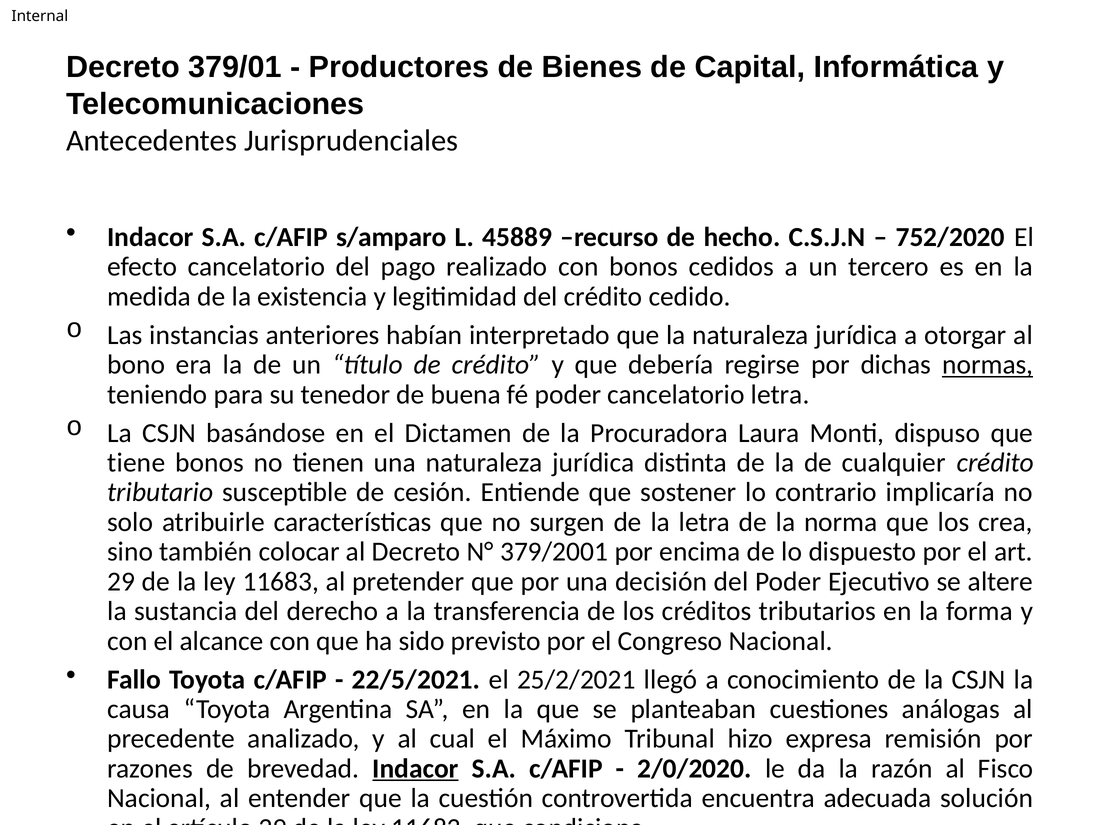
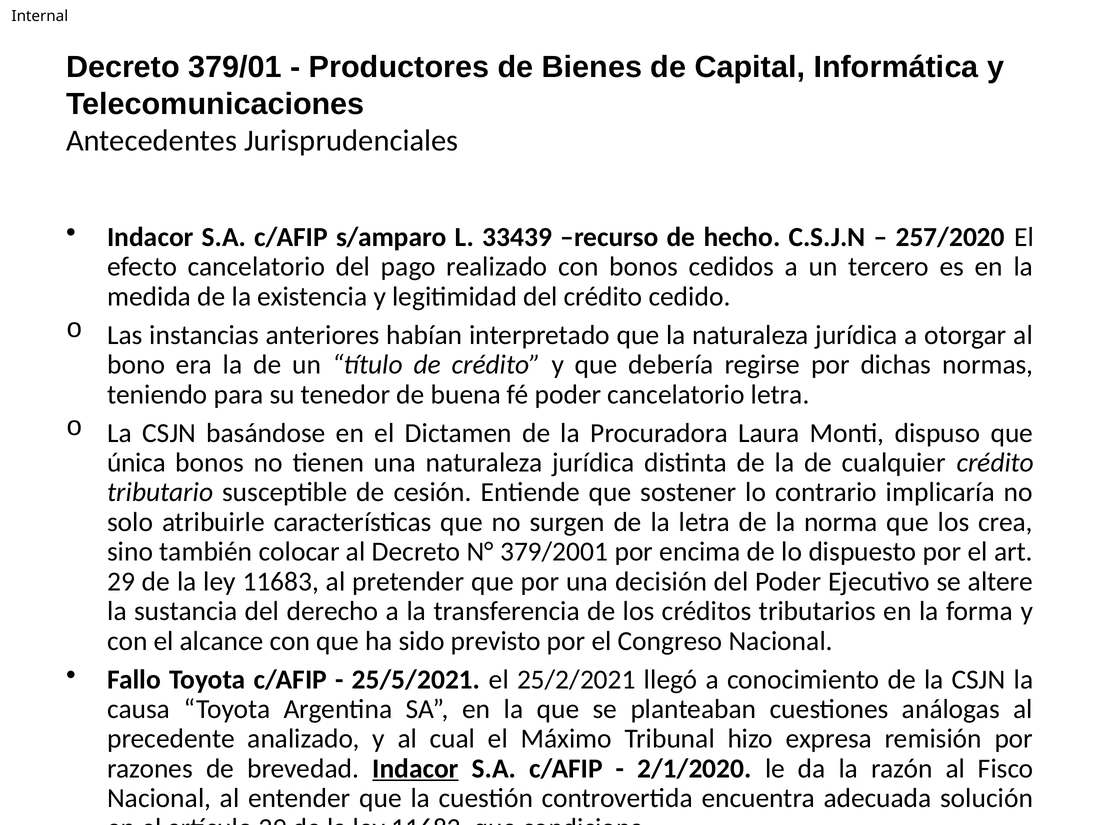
45889: 45889 -> 33439
752/2020: 752/2020 -> 257/2020
normas underline: present -> none
tiene: tiene -> única
22/5/2021: 22/5/2021 -> 25/5/2021
2/0/2020: 2/0/2020 -> 2/1/2020
